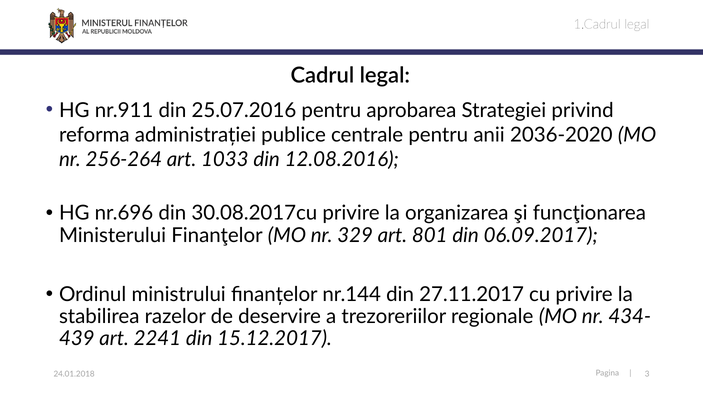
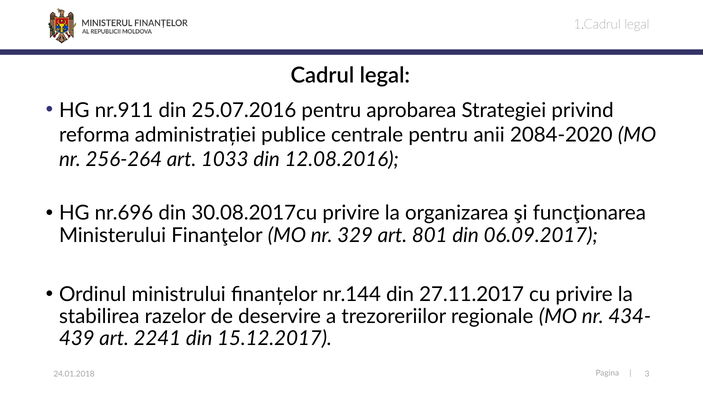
2036-2020: 2036-2020 -> 2084-2020
